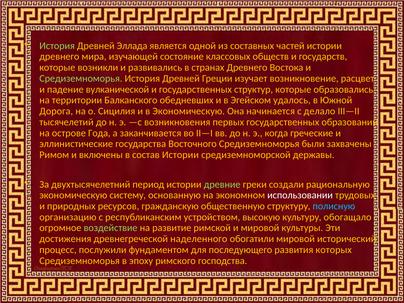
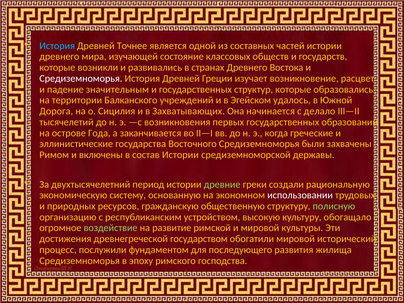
История at (57, 46) colour: light green -> light blue
Эллада: Эллада -> Точнее
Средиземноморья at (81, 78) colour: light green -> white
вулканической: вулканической -> значительным
обедневших: обедневших -> учреждений
в Экономическую: Экономическую -> Захватывающих
полисную colour: light blue -> light green
наделенного: наделенного -> государством
которых: которых -> жилища
